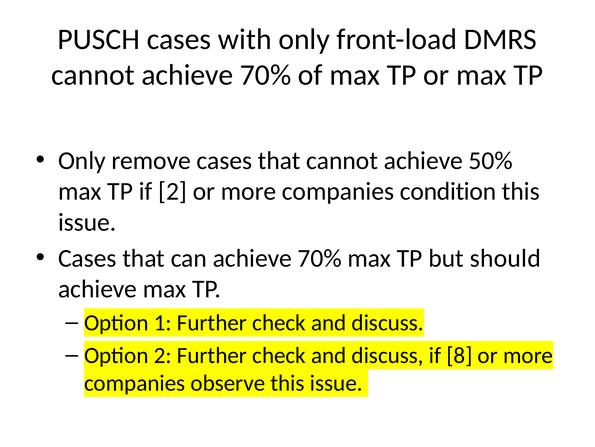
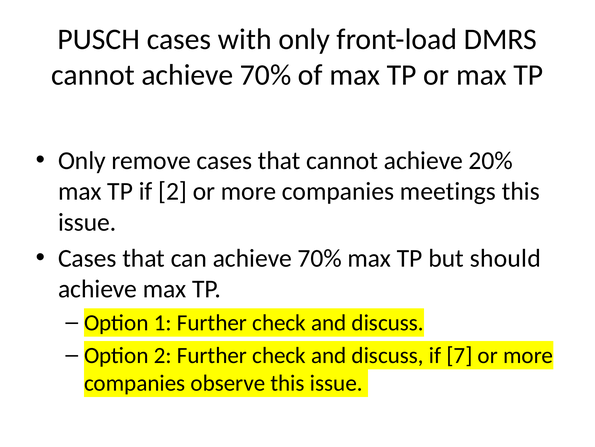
50%: 50% -> 20%
condition: condition -> meetings
8: 8 -> 7
